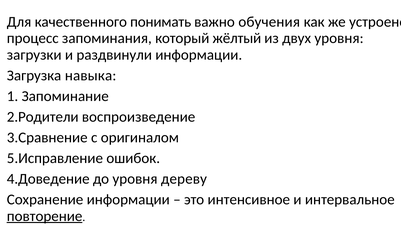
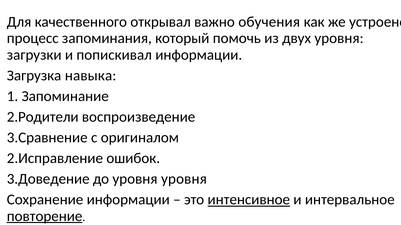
понимать: понимать -> открывал
жёлтый: жёлтый -> помочь
раздвинули: раздвинули -> попискивал
5.Исправление: 5.Исправление -> 2.Исправление
4.Доведение: 4.Доведение -> 3.Доведение
уровня дереву: дереву -> уровня
интенсивное underline: none -> present
